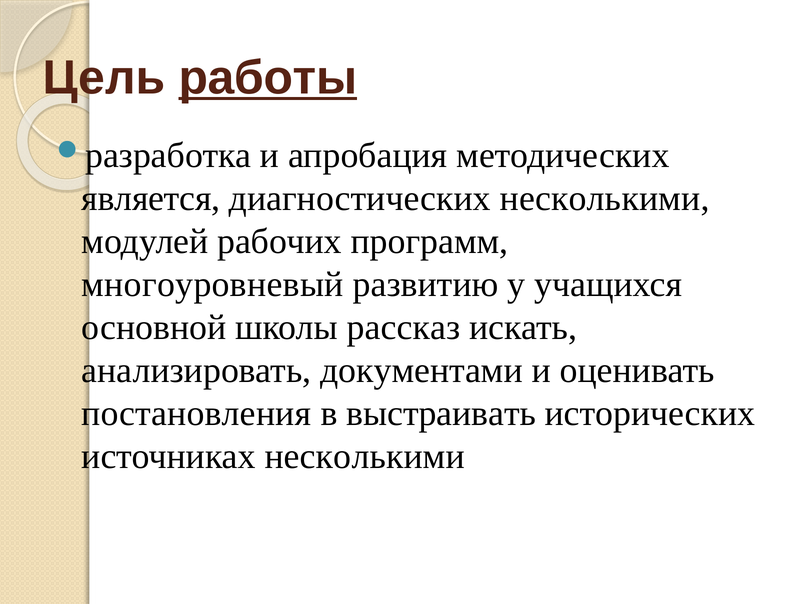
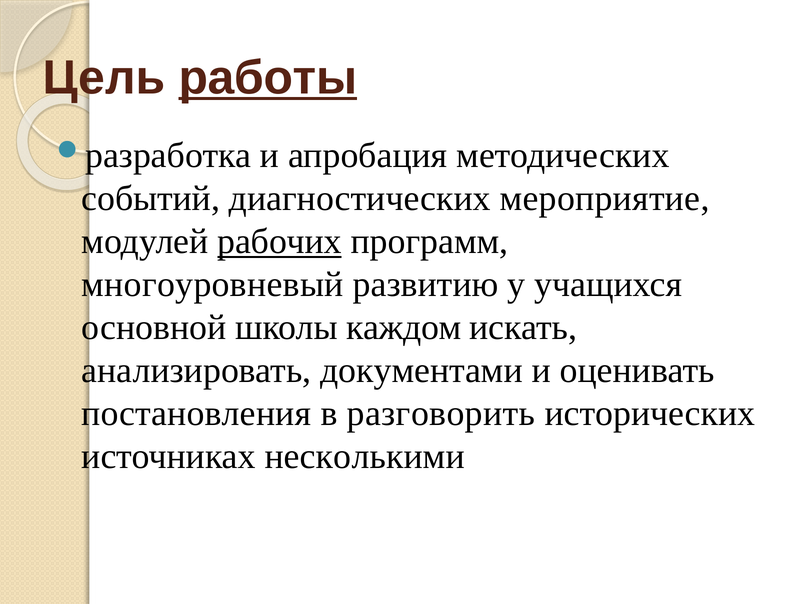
является: является -> событий
диагностических несколькими: несколькими -> мероприятие
рабочих underline: none -> present
рассказ: рассказ -> каждом
выстраивать: выстраивать -> разговорить
